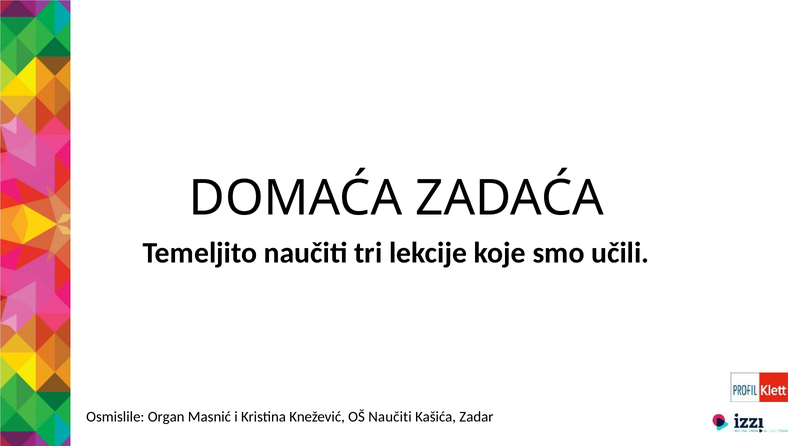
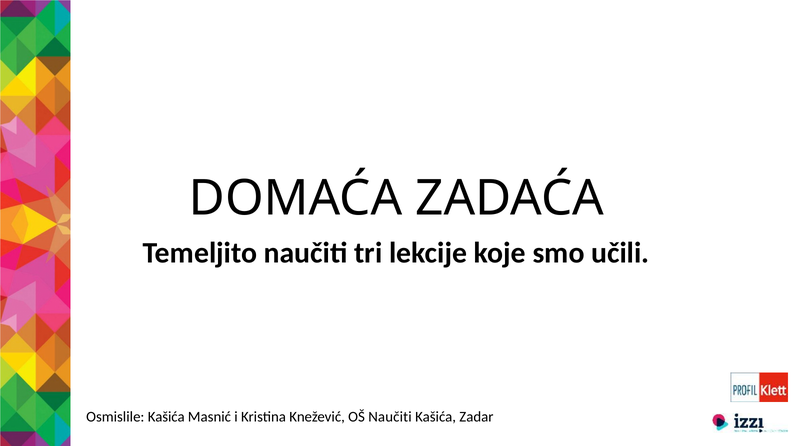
Osmislile Organ: Organ -> Kašića
